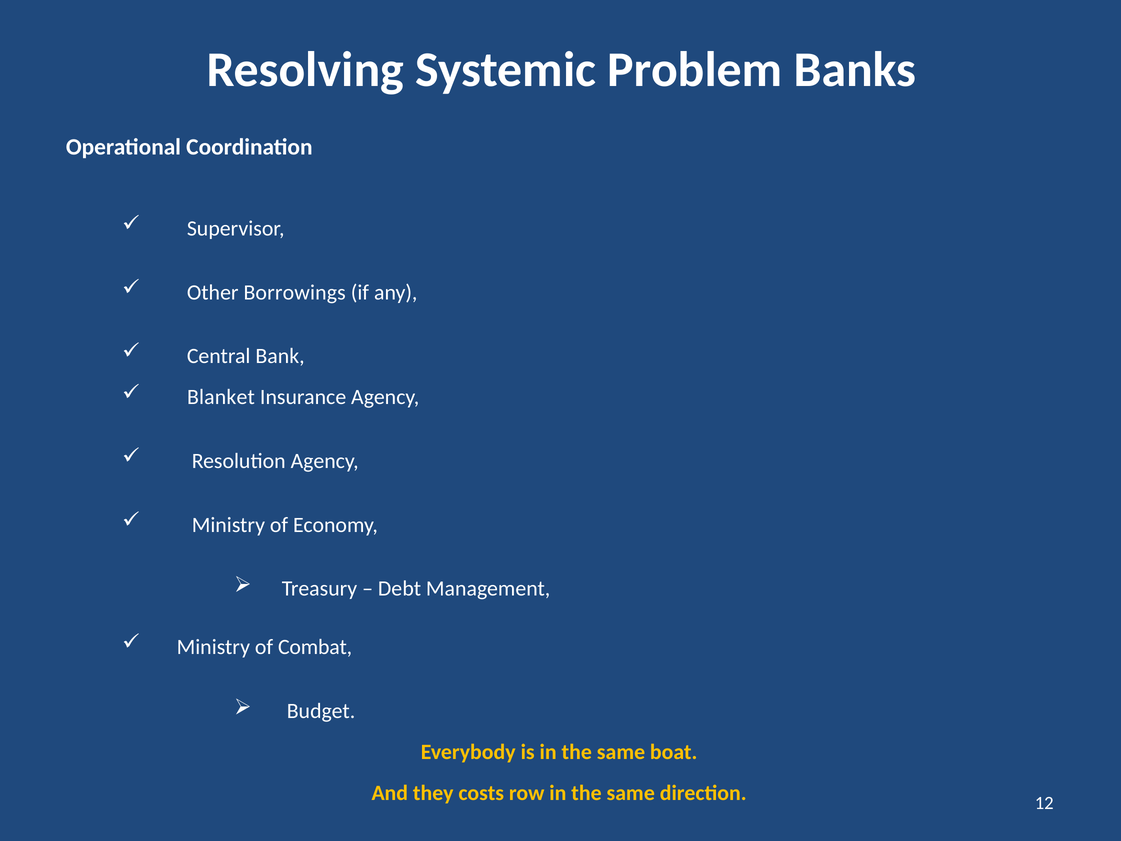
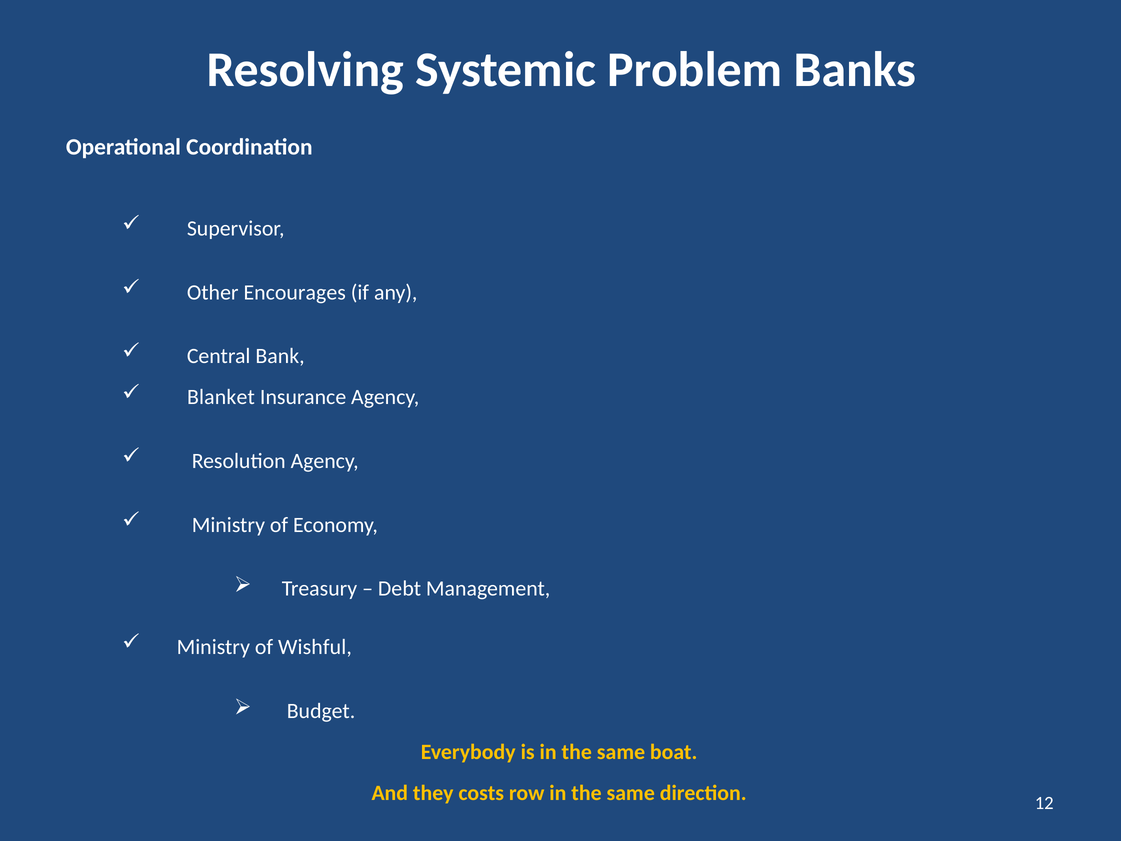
Borrowings: Borrowings -> Encourages
Combat: Combat -> Wishful
